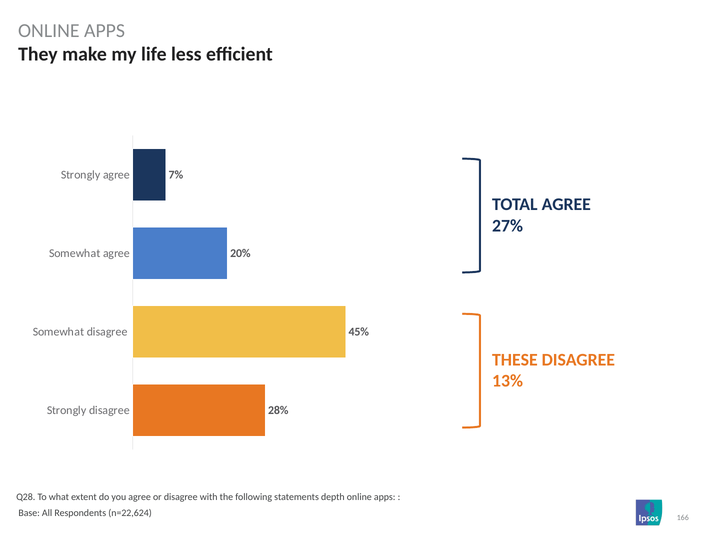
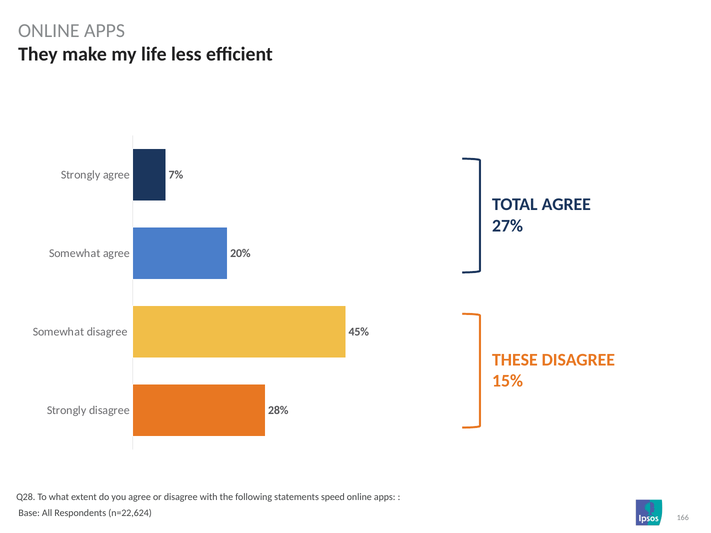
13%: 13% -> 15%
depth: depth -> speed
